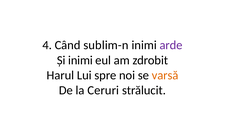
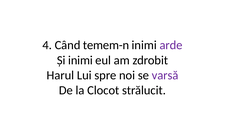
sublim-n: sublim-n -> temem-n
varsă colour: orange -> purple
Ceruri: Ceruri -> Clocot
